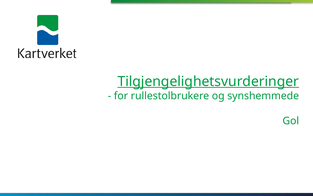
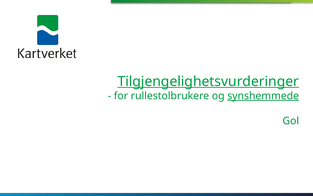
synshemmede underline: none -> present
